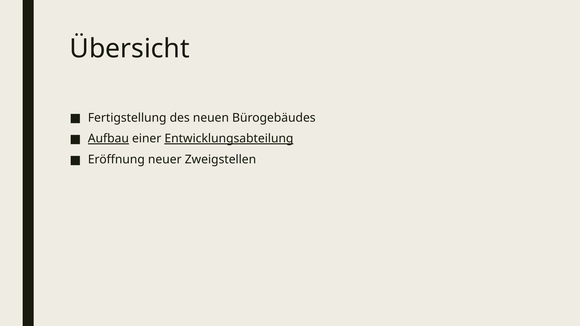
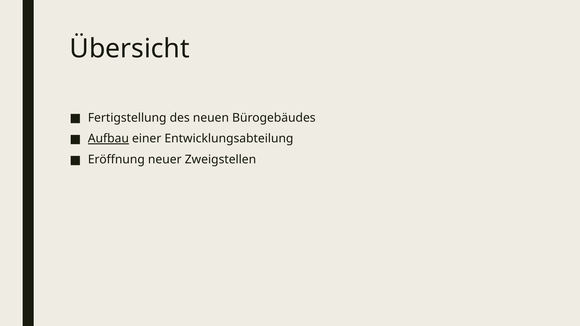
Entwicklungsabteilung underline: present -> none
